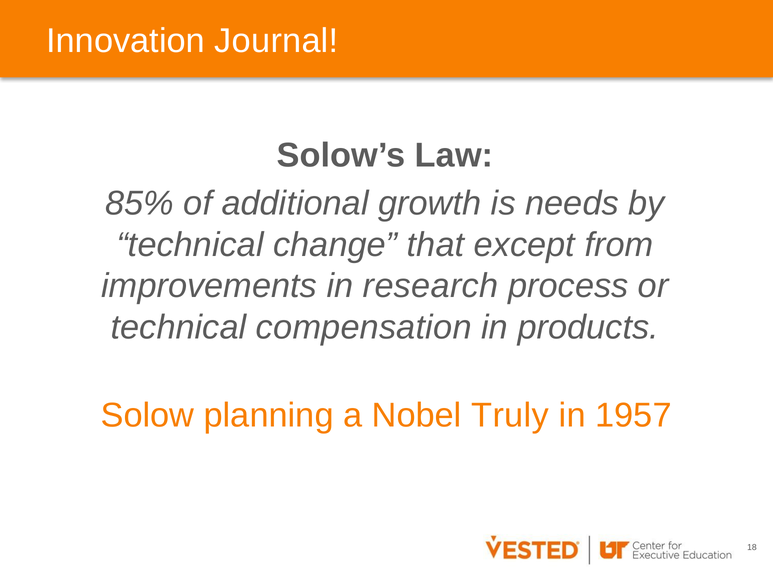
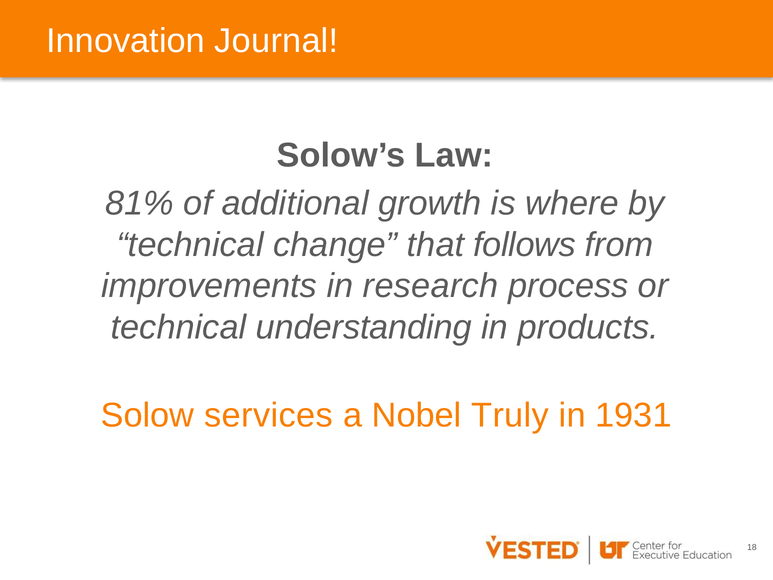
85%: 85% -> 81%
needs: needs -> where
except: except -> follows
compensation: compensation -> understanding
planning: planning -> services
1957: 1957 -> 1931
